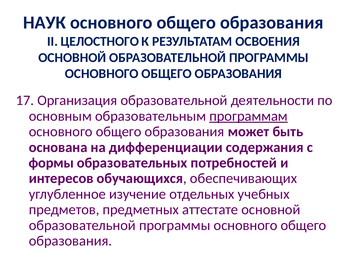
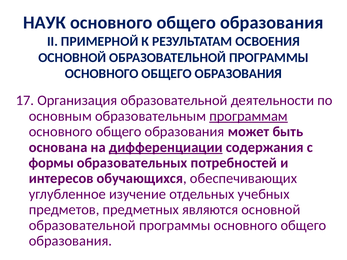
ЦЕЛОСТНОГО: ЦЕЛОСТНОГО -> ПРИМЕРНОЙ
дифференциации underline: none -> present
аттестате: аттестате -> являются
